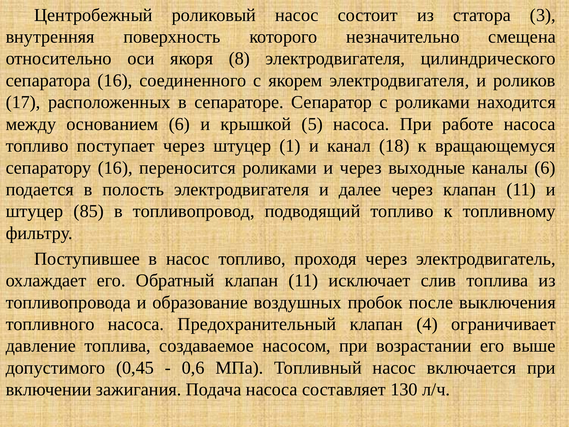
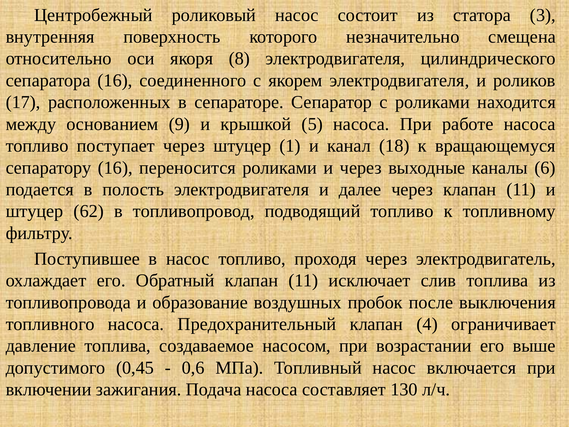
основанием 6: 6 -> 9
85: 85 -> 62
